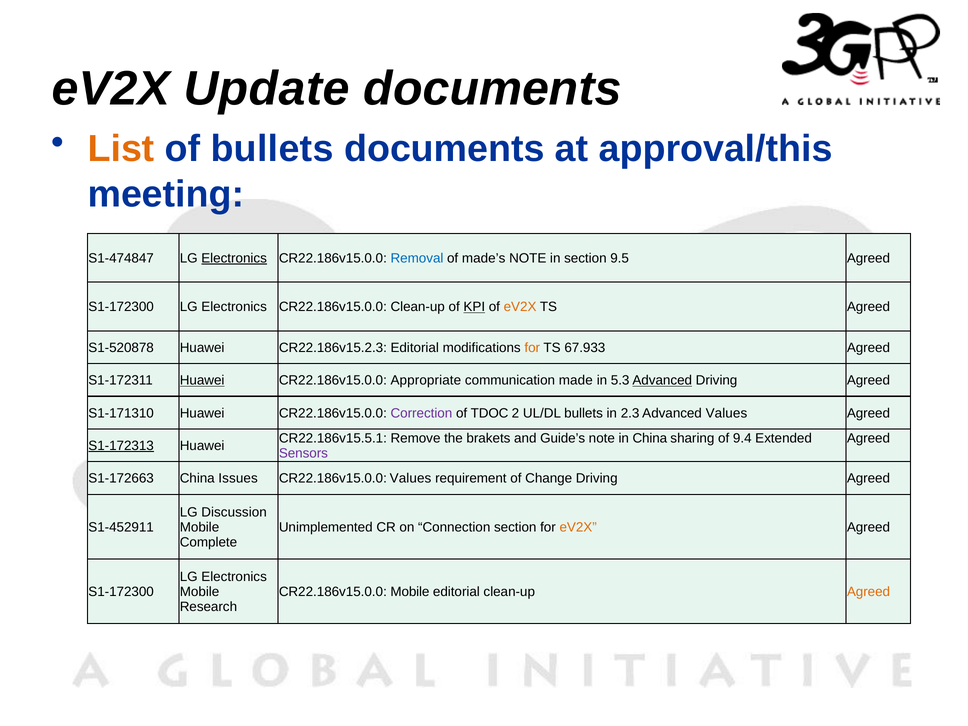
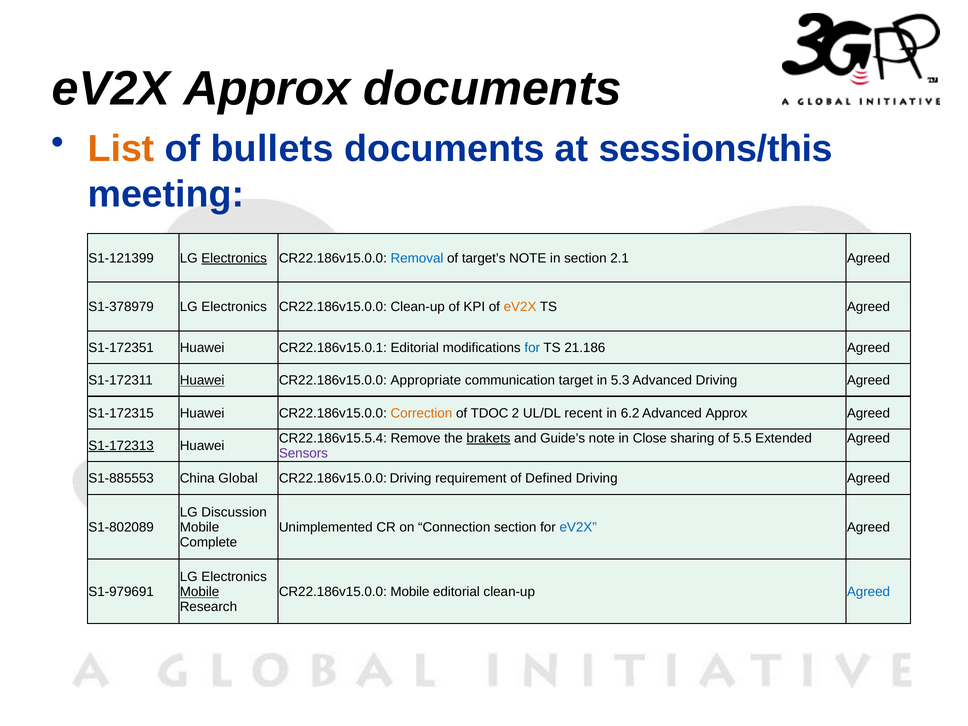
eV2X Update: Update -> Approx
approval/this: approval/this -> sessions/this
S1-474847: S1-474847 -> S1-121399
made’s: made’s -> target’s
9.5: 9.5 -> 2.1
S1-172300 at (121, 307): S1-172300 -> S1-378979
KPI underline: present -> none
S1-520878: S1-520878 -> S1-172351
CR22.186v15.2.3: CR22.186v15.2.3 -> CR22.186v15.0.1
for at (532, 348) colour: orange -> blue
67.933: 67.933 -> 21.186
made: made -> target
Advanced at (662, 380) underline: present -> none
S1-171310: S1-171310 -> S1-172315
Correction colour: purple -> orange
UL/DL bullets: bullets -> recent
2.3: 2.3 -> 6.2
Advanced Values: Values -> Approx
CR22.186v15.5.1: CR22.186v15.5.1 -> CR22.186v15.5.4
brakets underline: none -> present
in China: China -> Close
9.4: 9.4 -> 5.5
S1-172663: S1-172663 -> S1-885553
Issues: Issues -> Global
CR22.186v15.0.0 Values: Values -> Driving
Change: Change -> Defined
S1-452911: S1-452911 -> S1-802089
eV2X at (578, 527) colour: orange -> blue
S1-172300 at (121, 592): S1-172300 -> S1-979691
Mobile at (200, 592) underline: none -> present
Agreed at (868, 592) colour: orange -> blue
